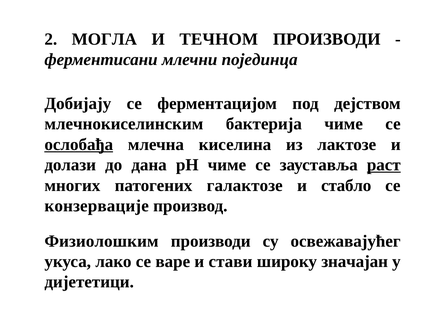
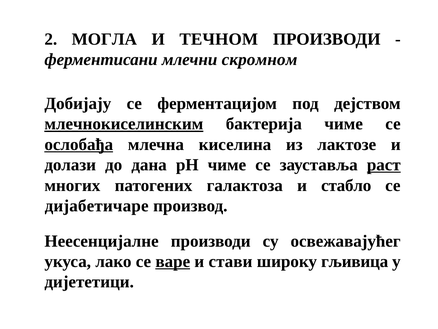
појединца: појединца -> скромном
млечнокиселинским underline: none -> present
галактозе: галактозе -> галактоза
конзервације: конзервације -> дијабетичаре
Физиолошким: Физиолошким -> Неесенцијалне
варе underline: none -> present
значајан: значајан -> гљивица
